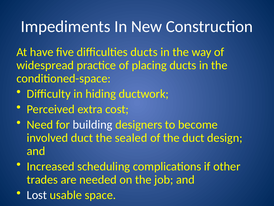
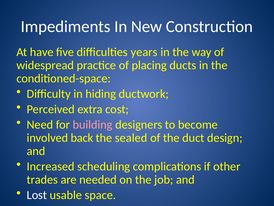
difficulties ducts: ducts -> years
building colour: white -> pink
involved duct: duct -> back
